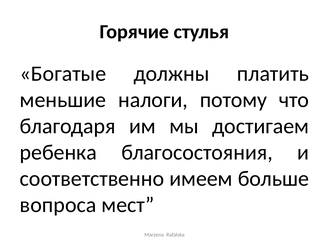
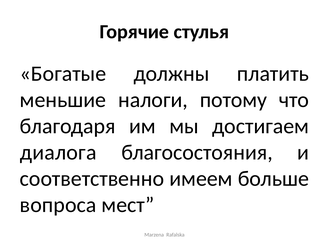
ребенка: ребенка -> диалога
